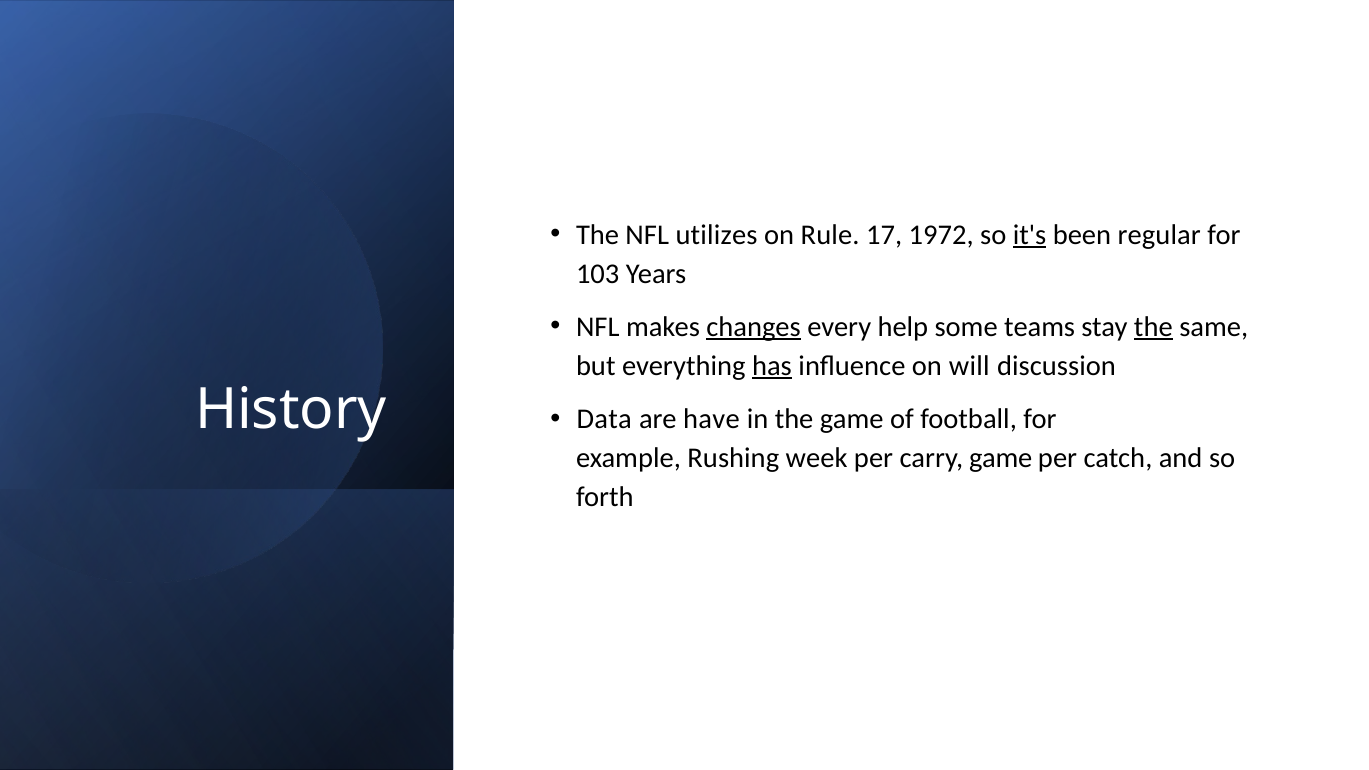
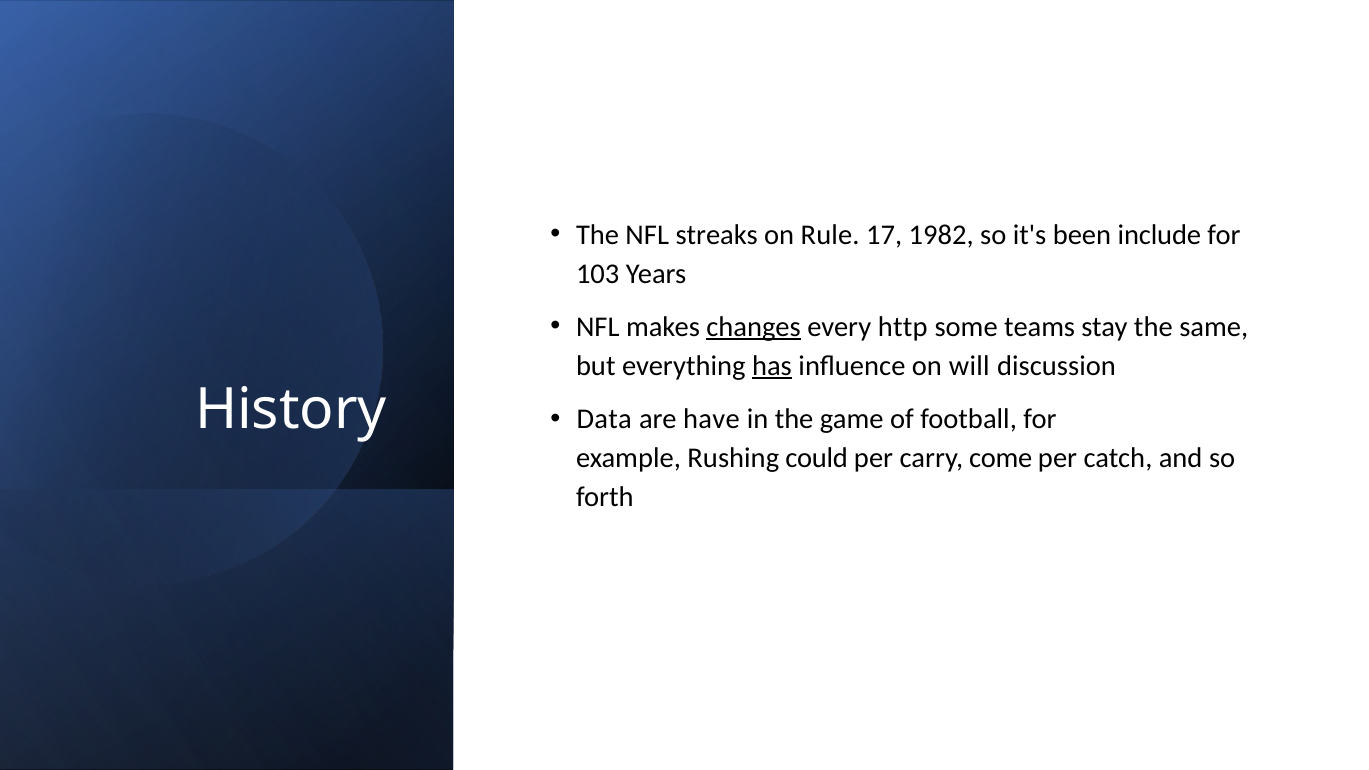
utilizes: utilizes -> streaks
1972: 1972 -> 1982
it's underline: present -> none
regular: regular -> include
help: help -> http
the at (1153, 327) underline: present -> none
week: week -> could
carry game: game -> come
